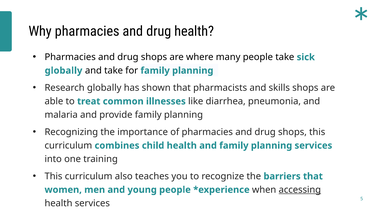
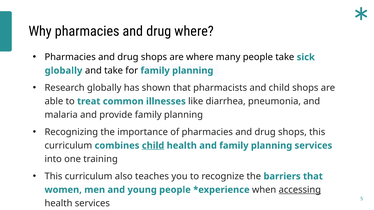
drug health: health -> where
and skills: skills -> child
child at (153, 146) underline: none -> present
